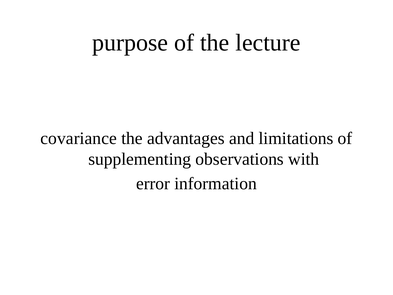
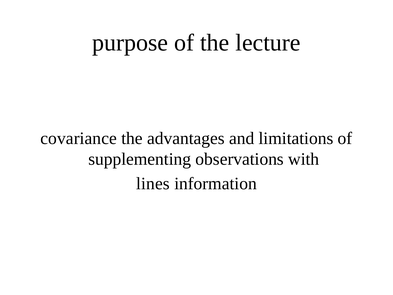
error: error -> lines
